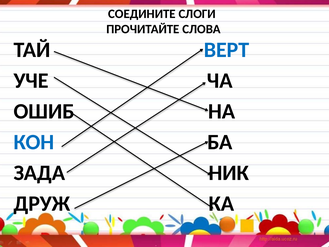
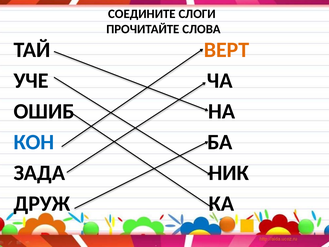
ВЕРТ colour: blue -> orange
